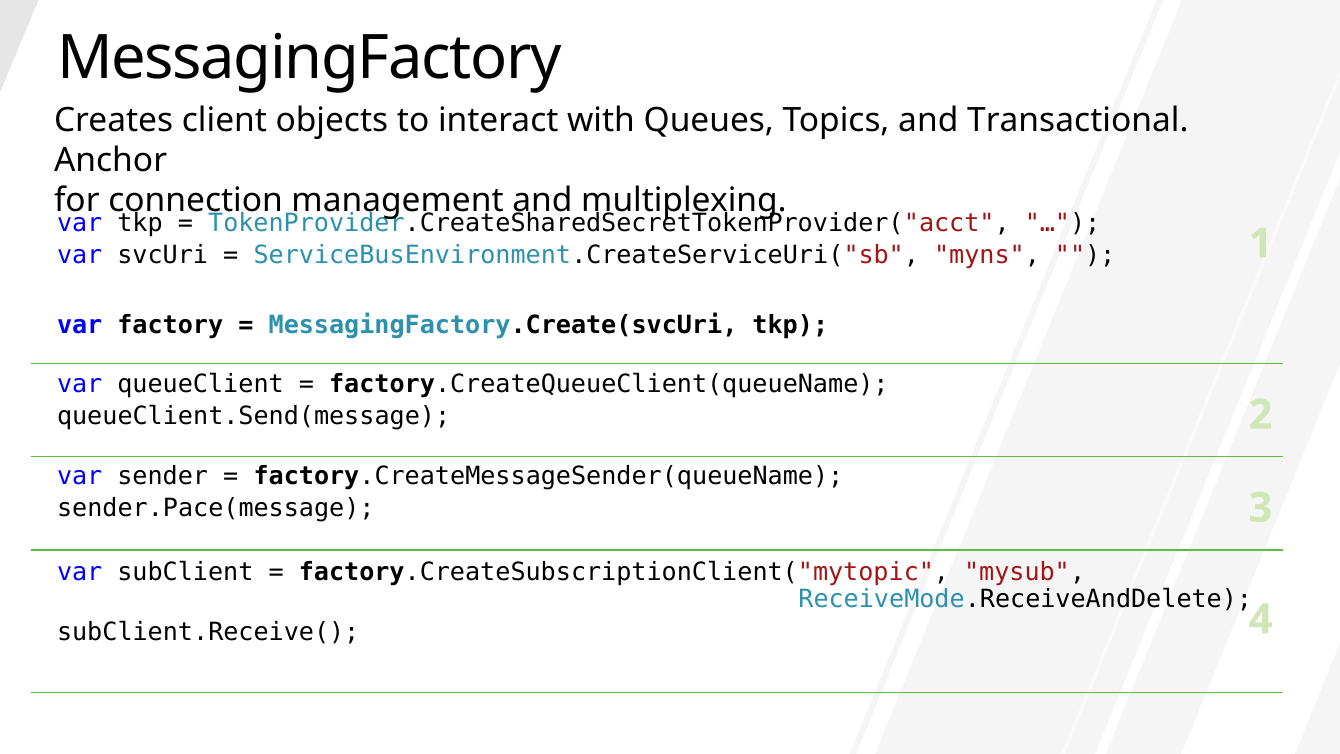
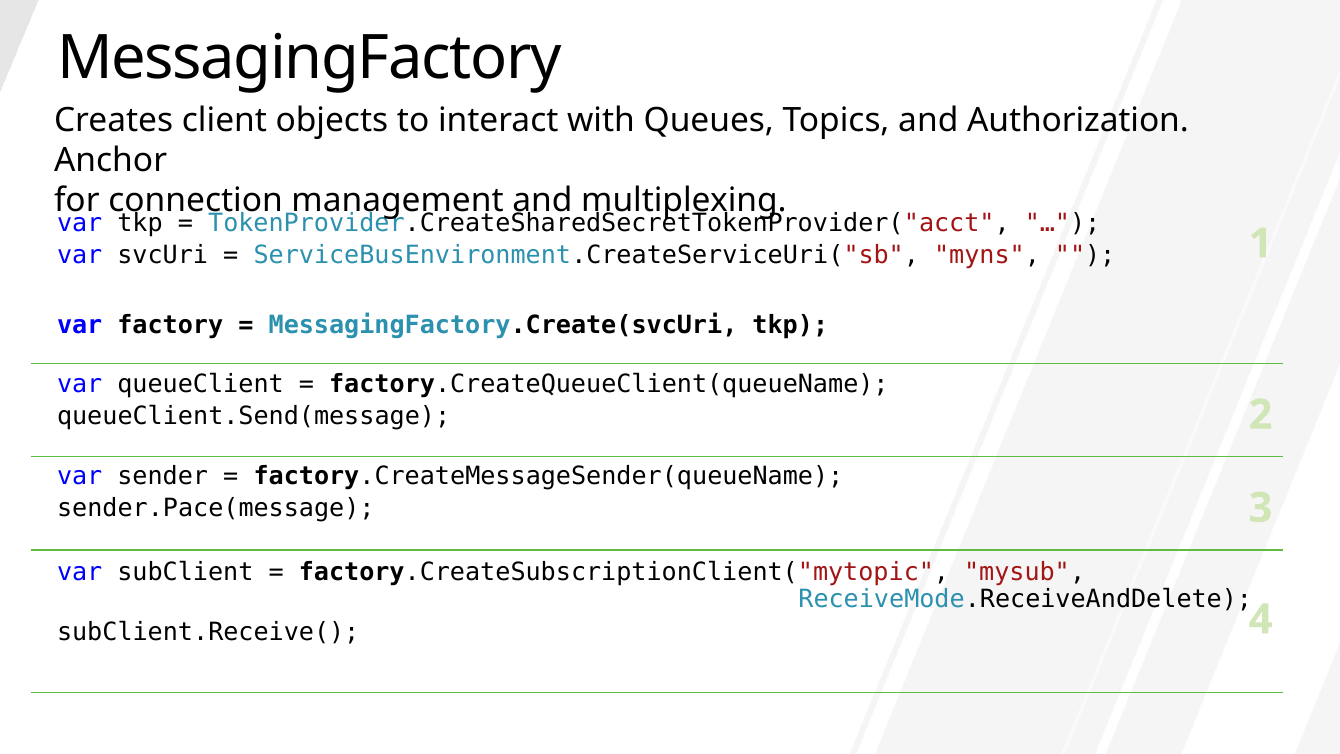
Transactional: Transactional -> Authorization
